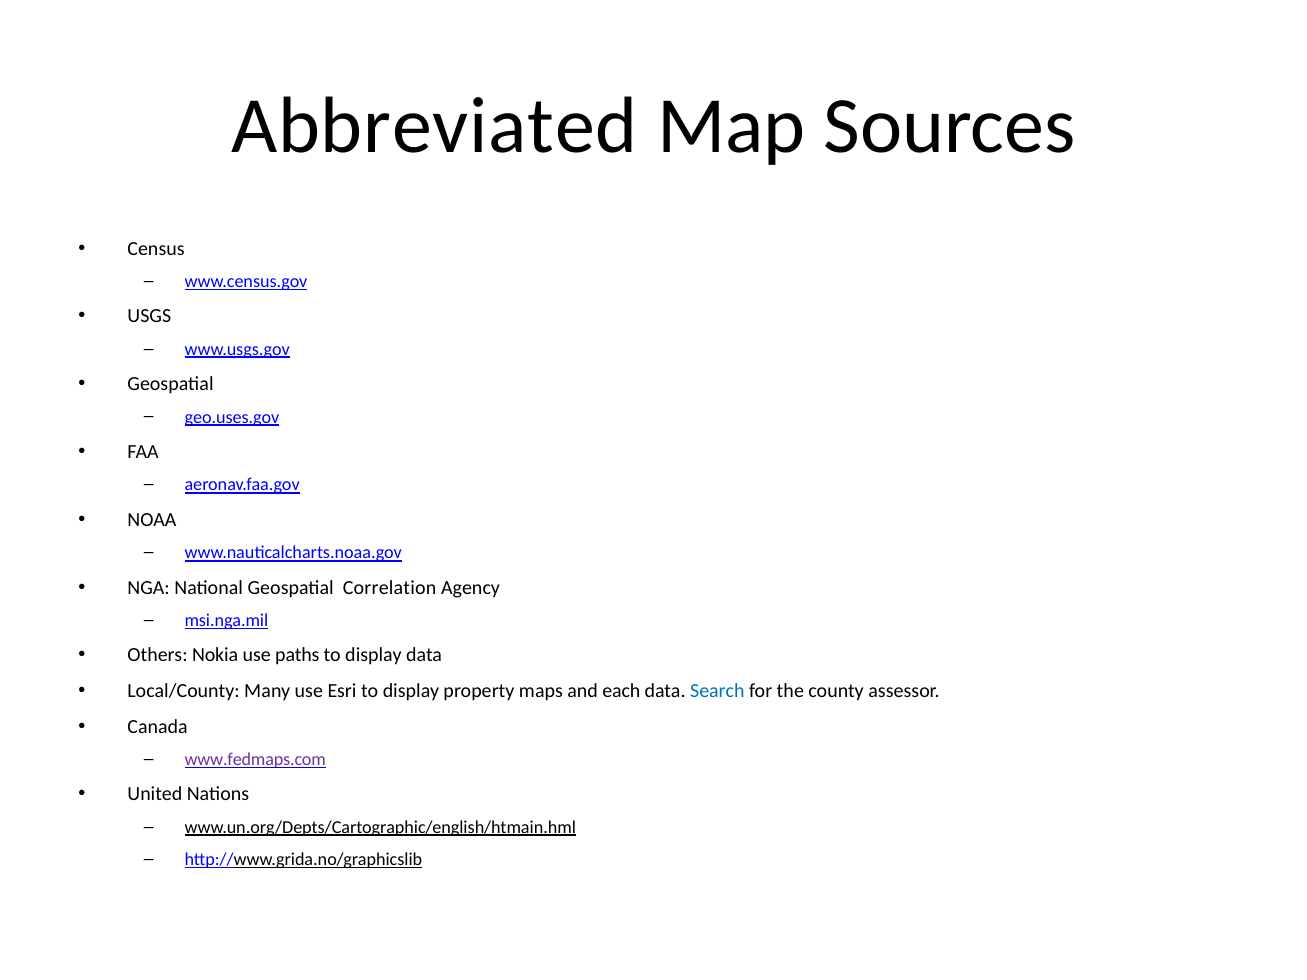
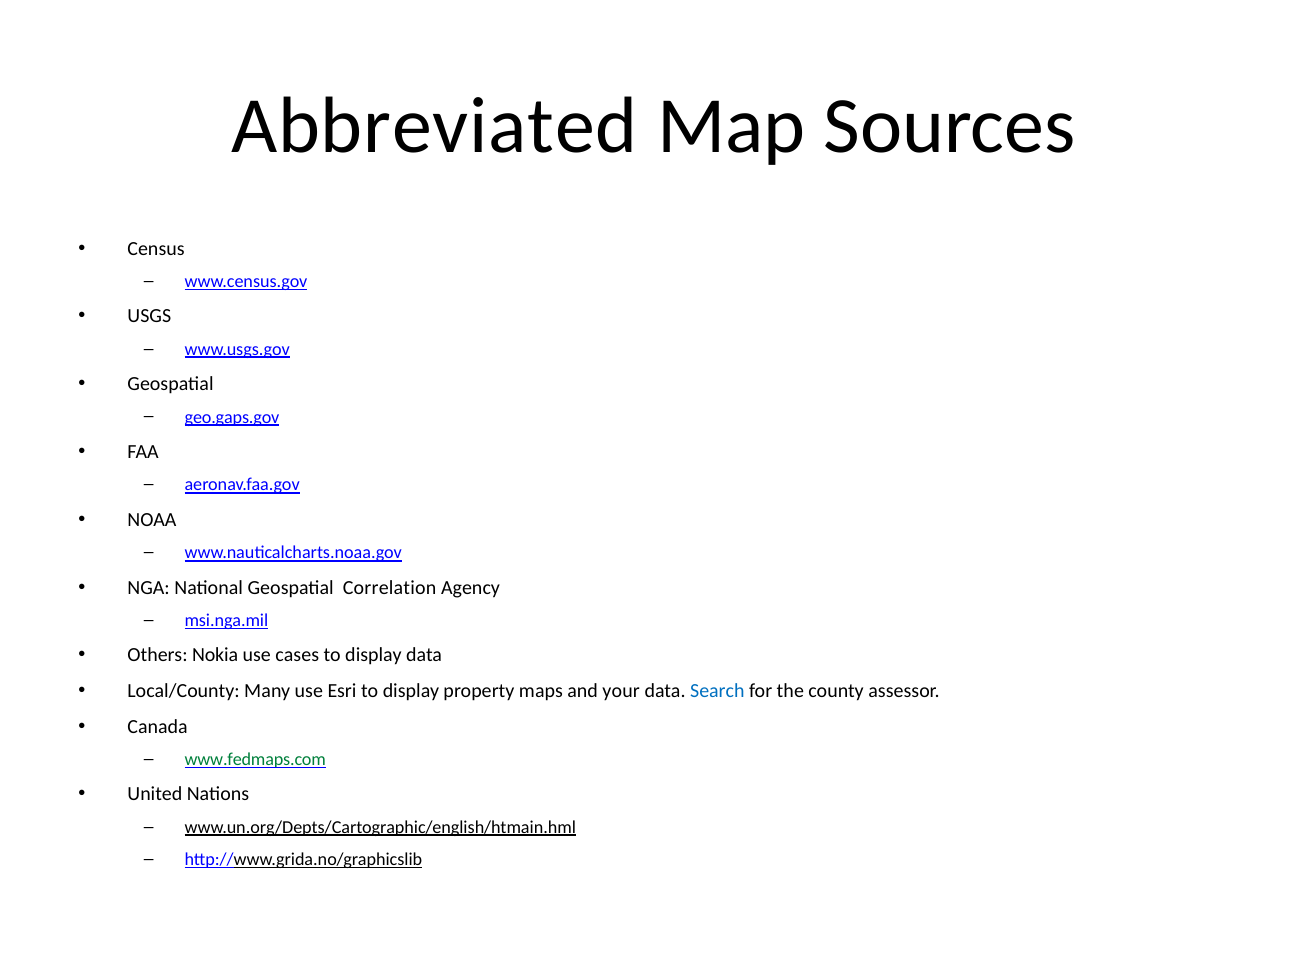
geo.uses.gov: geo.uses.gov -> geo.gaps.gov
paths: paths -> cases
each: each -> your
www.fedmaps.com colour: purple -> green
